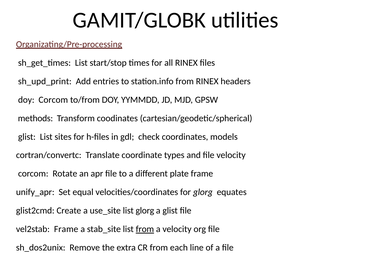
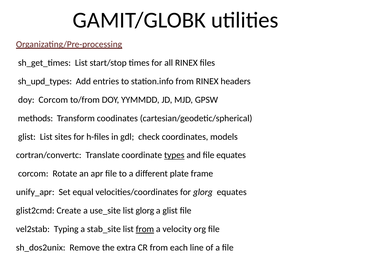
sh_upd_print: sh_upd_print -> sh_upd_types
types underline: none -> present
file velocity: velocity -> equates
vel2stab Frame: Frame -> Typing
